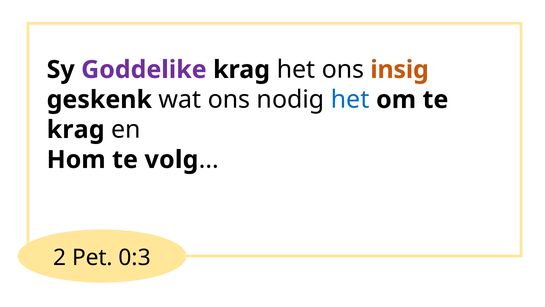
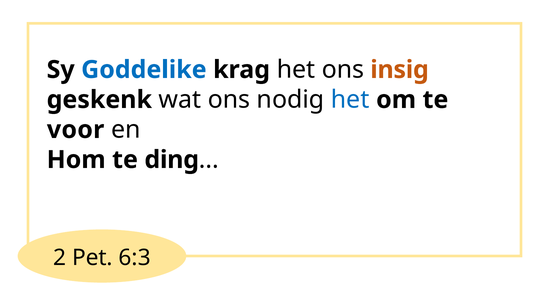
Goddelike colour: purple -> blue
krag at (76, 130): krag -> voor
volg: volg -> ding
0:3: 0:3 -> 6:3
